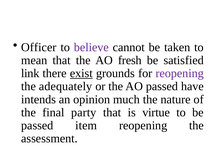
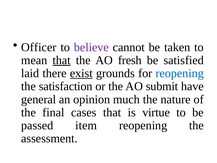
that at (62, 60) underline: none -> present
link: link -> laid
reopening at (180, 73) colour: purple -> blue
adequately: adequately -> satisfaction
AO passed: passed -> submit
intends: intends -> general
party: party -> cases
